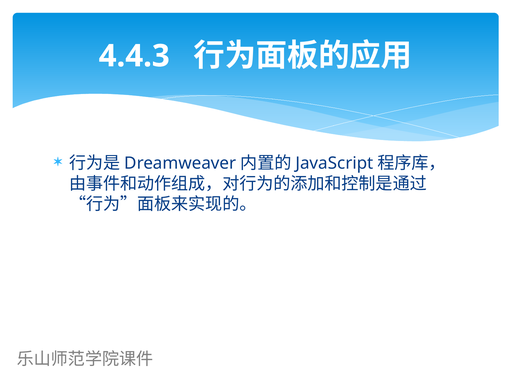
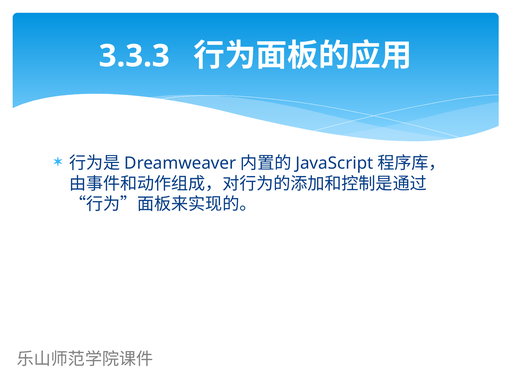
4.4.3: 4.4.3 -> 3.3.3
